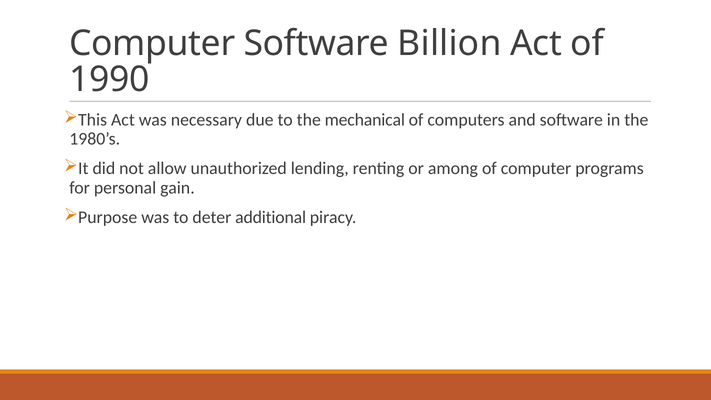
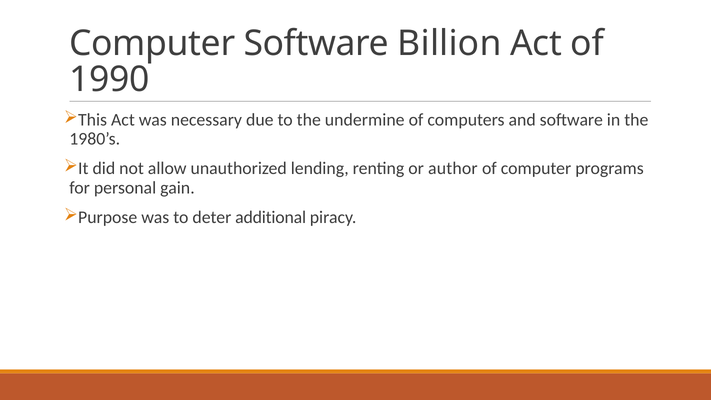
mechanical: mechanical -> undermine
among: among -> author
